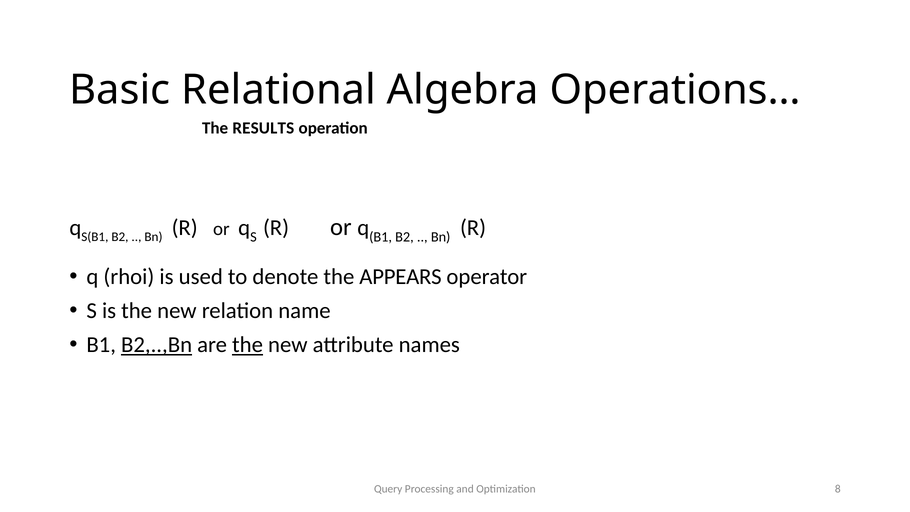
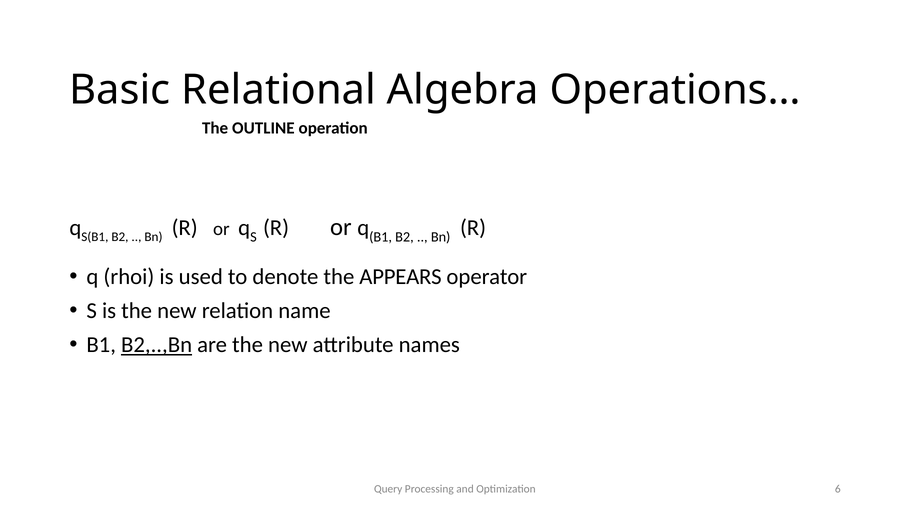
RESULTS: RESULTS -> OUTLINE
the at (248, 345) underline: present -> none
8: 8 -> 6
